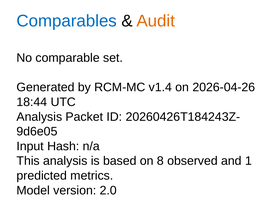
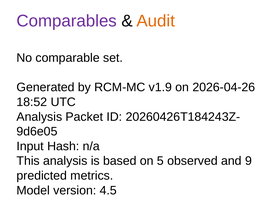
Comparables colour: blue -> purple
v1.4: v1.4 -> v1.9
18:44: 18:44 -> 18:52
8: 8 -> 5
1: 1 -> 9
2.0: 2.0 -> 4.5
